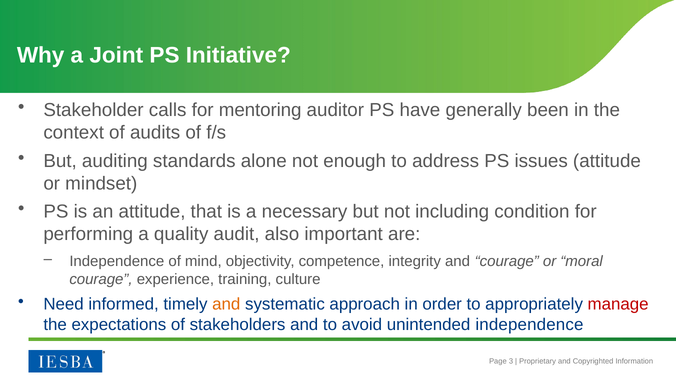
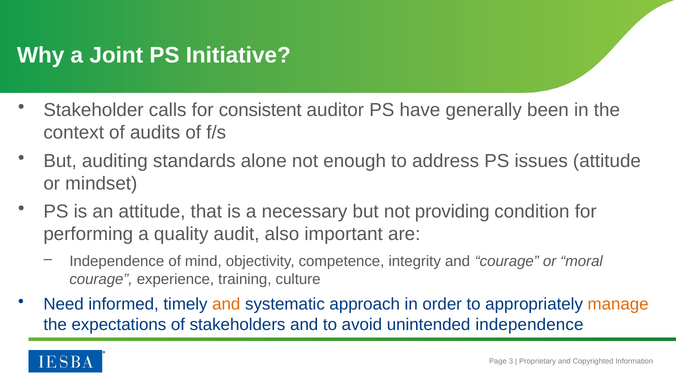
mentoring: mentoring -> consistent
including: including -> providing
manage colour: red -> orange
